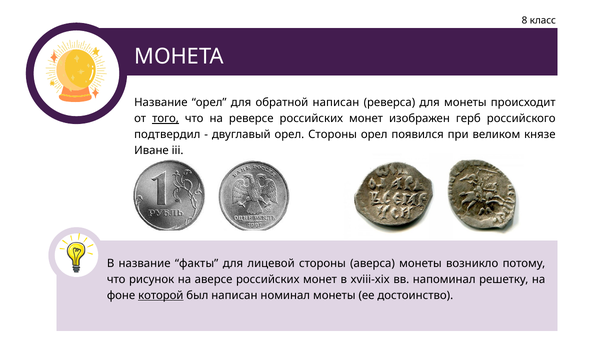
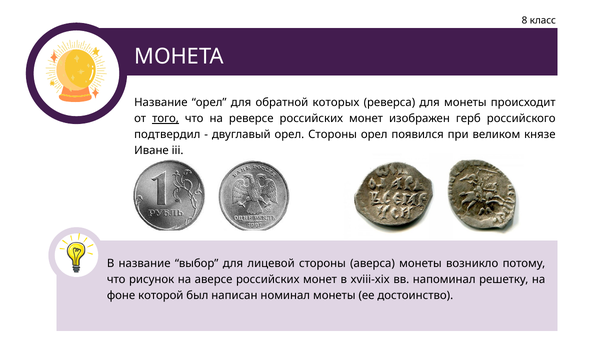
обратной написан: написан -> которых
факты: факты -> выбор
которой underline: present -> none
